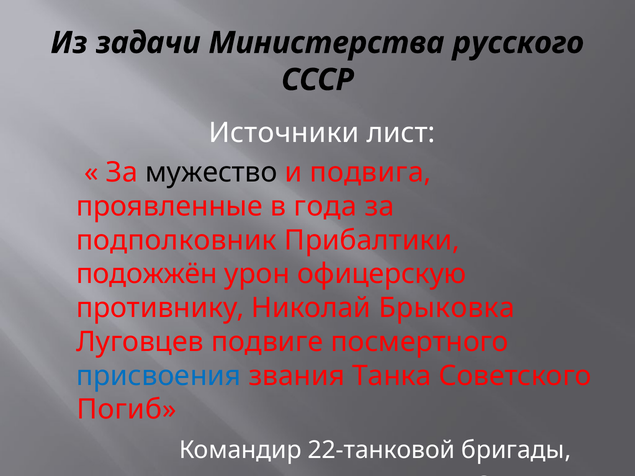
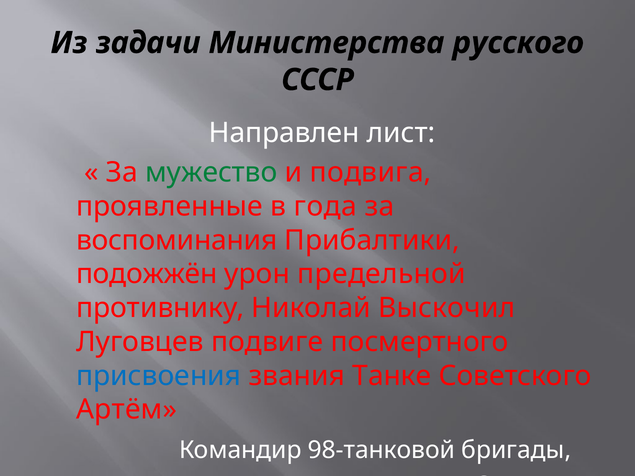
Источники: Источники -> Направлен
мужество colour: black -> green
подполковник at (176, 240): подполковник -> воспоминания
офицерскую: офицерскую -> предельной
Брыковка: Брыковка -> Выскочил
Танка: Танка -> Танке
Погиб: Погиб -> Артём
22-танковой: 22-танковой -> 98-танковой
